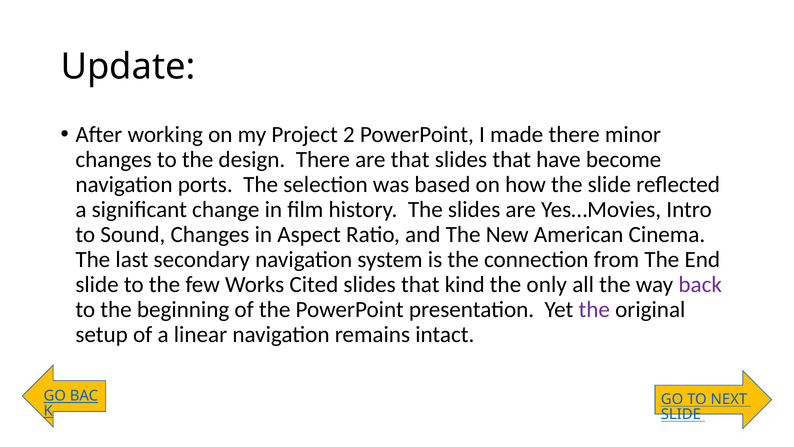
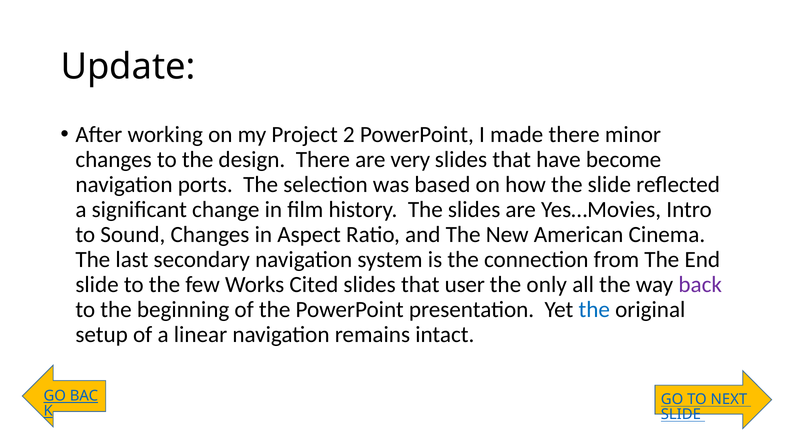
are that: that -> very
kind: kind -> user
the at (594, 309) colour: purple -> blue
